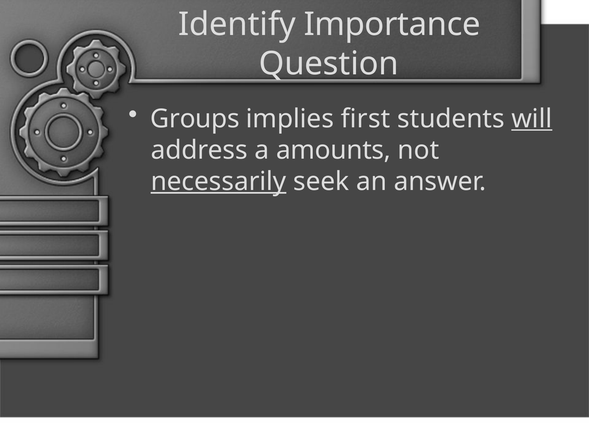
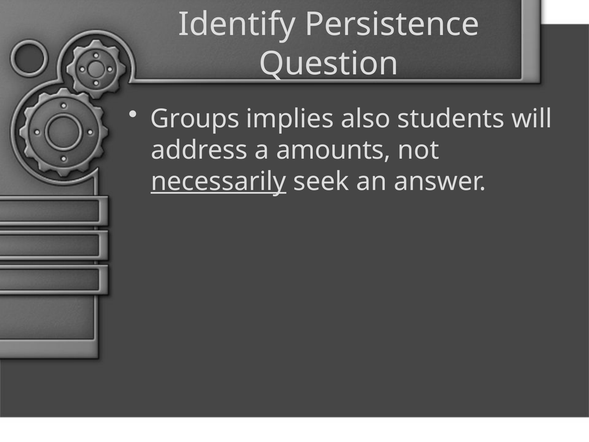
Importance: Importance -> Persistence
first: first -> also
will underline: present -> none
